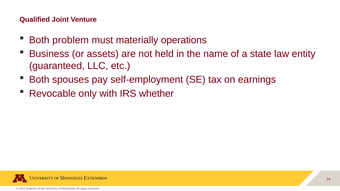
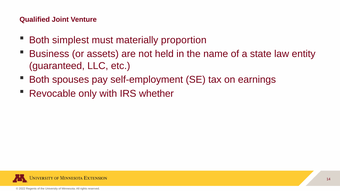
problem: problem -> simplest
operations: operations -> proportion
